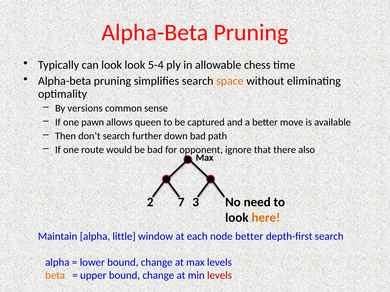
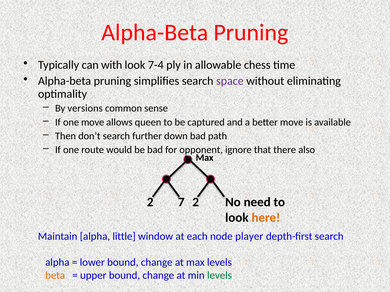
can look: look -> with
5-4: 5-4 -> 7-4
space colour: orange -> purple
one pawn: pawn -> move
7 3: 3 -> 2
node better: better -> player
levels at (220, 276) colour: red -> green
